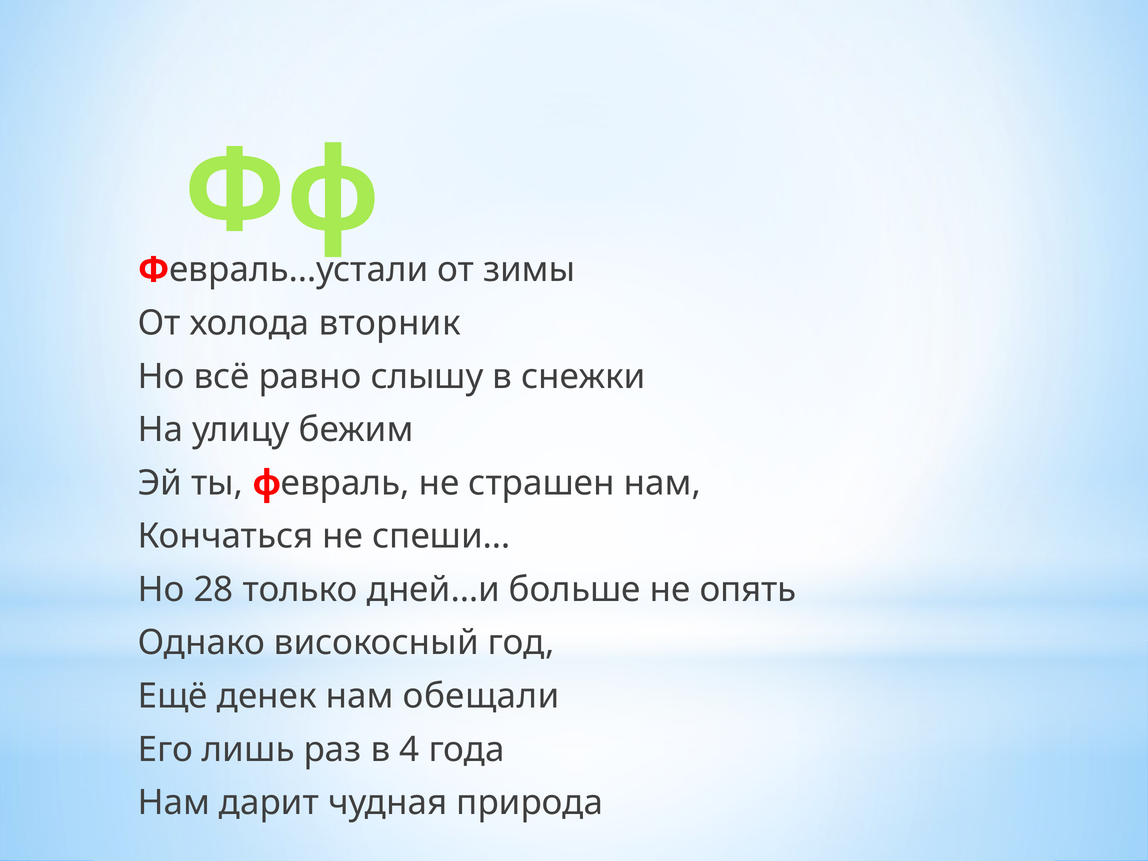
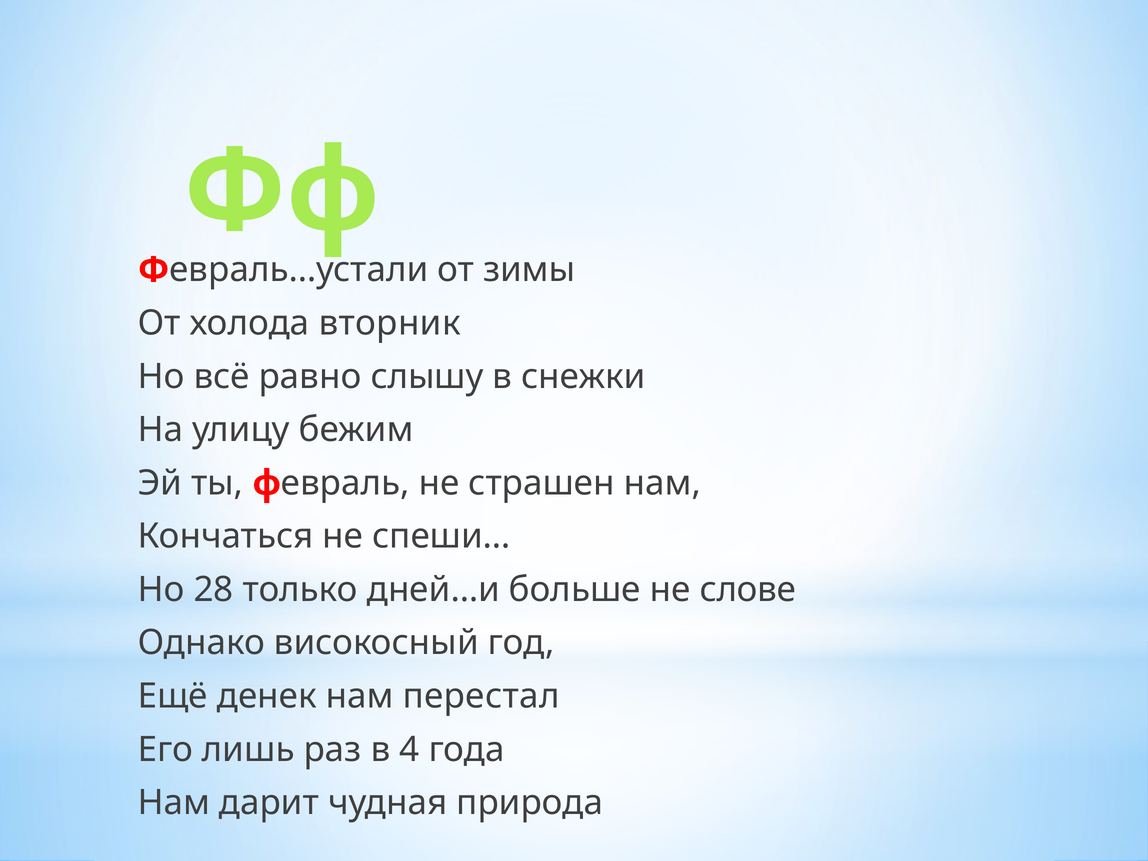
опять: опять -> слове
обещали: обещали -> перестал
